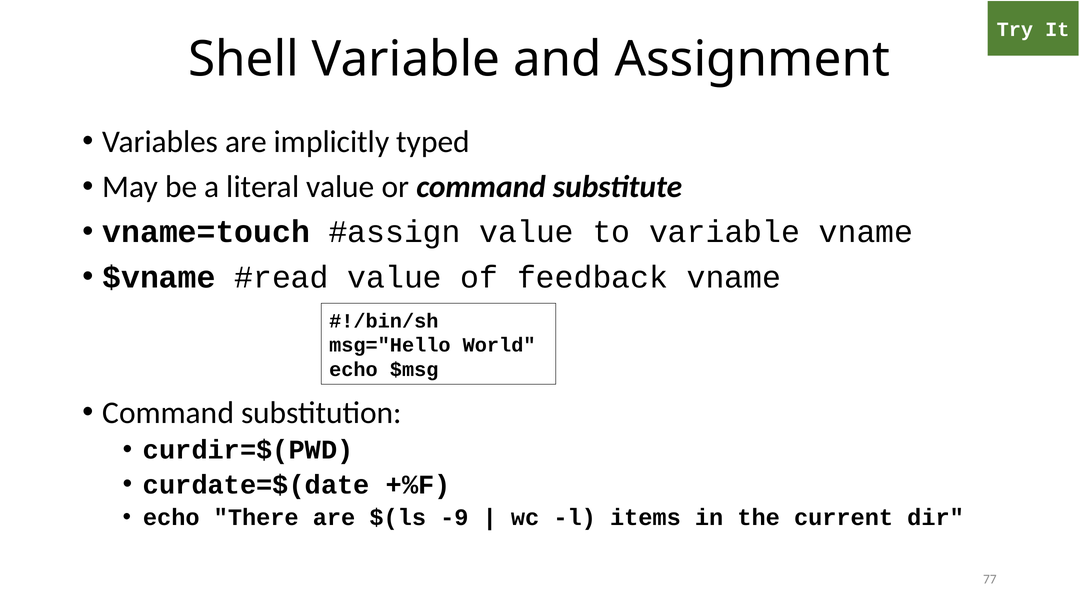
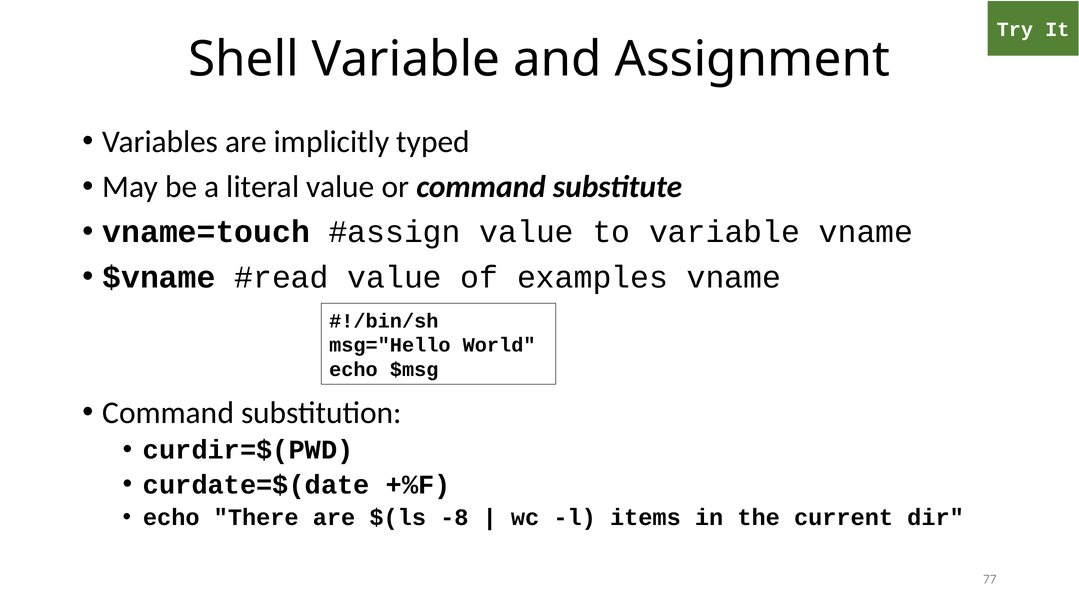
feedback: feedback -> examples
-9: -9 -> -8
